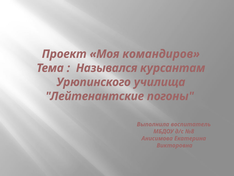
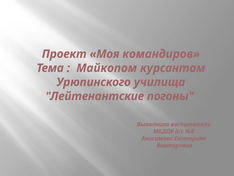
Назывался: Назывался -> Майкопом
